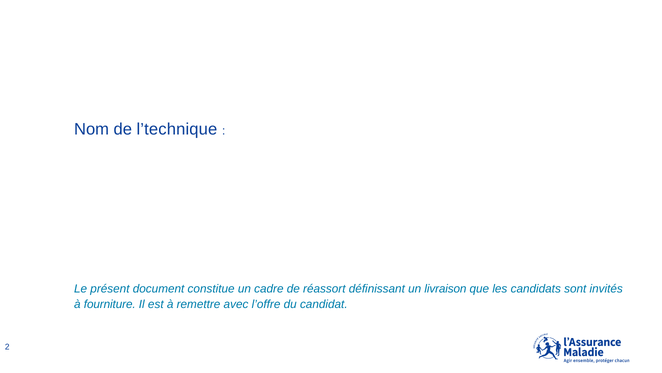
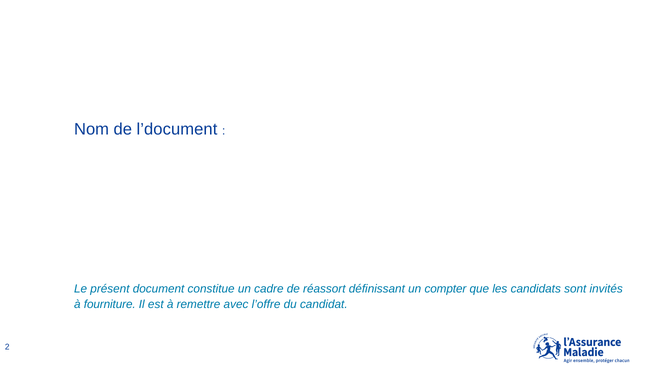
l’technique: l’technique -> l’document
livraison: livraison -> compter
